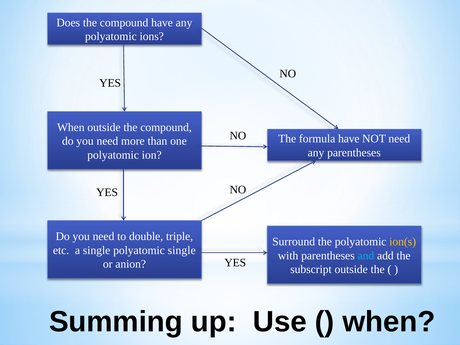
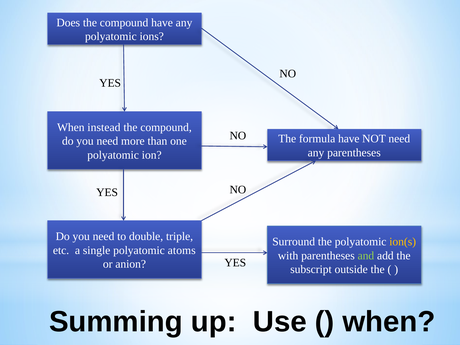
When outside: outside -> instead
polyatomic single: single -> atoms
and colour: light blue -> light green
